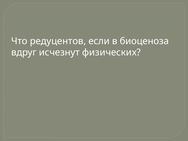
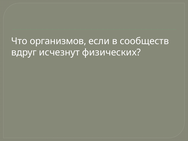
редуцентов: редуцентов -> организмов
биоценоза: биоценоза -> сообществ
